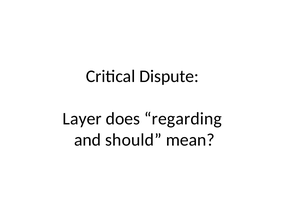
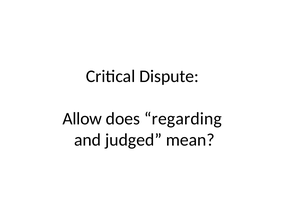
Layer: Layer -> Allow
should: should -> judged
